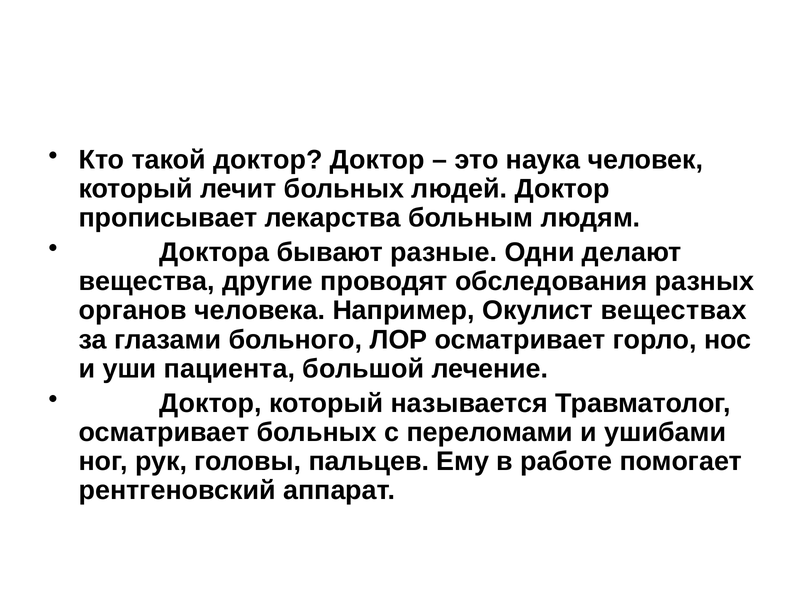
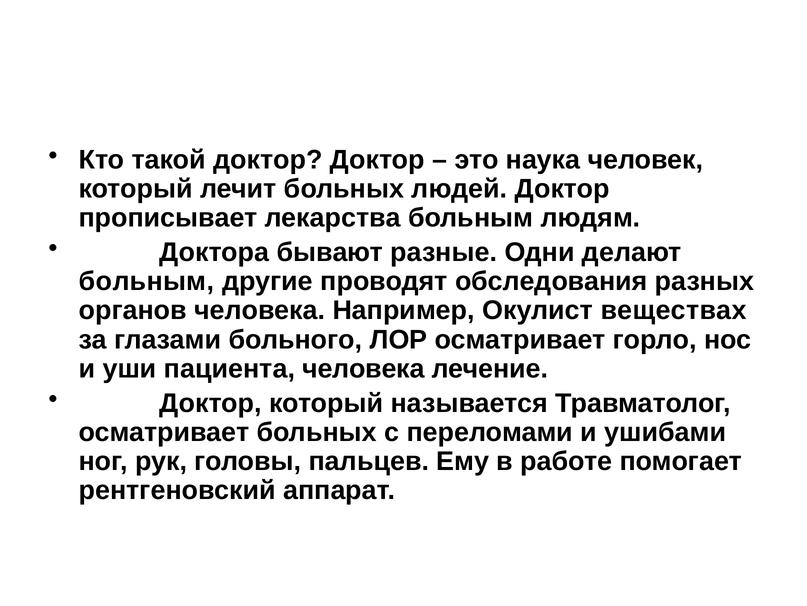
вещества at (147, 281): вещества -> больным
пациента большой: большой -> человека
